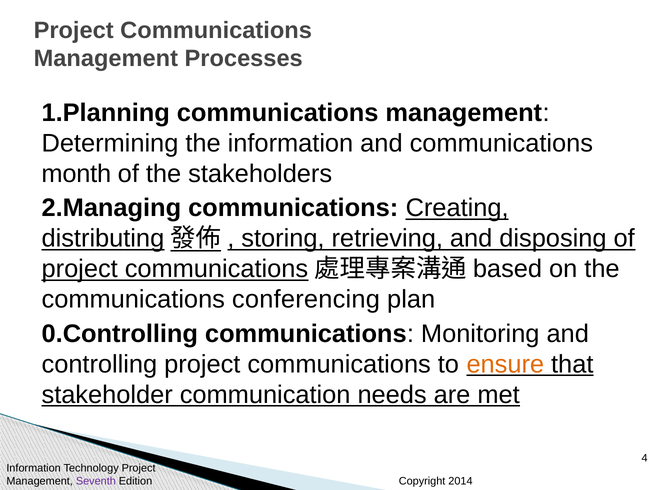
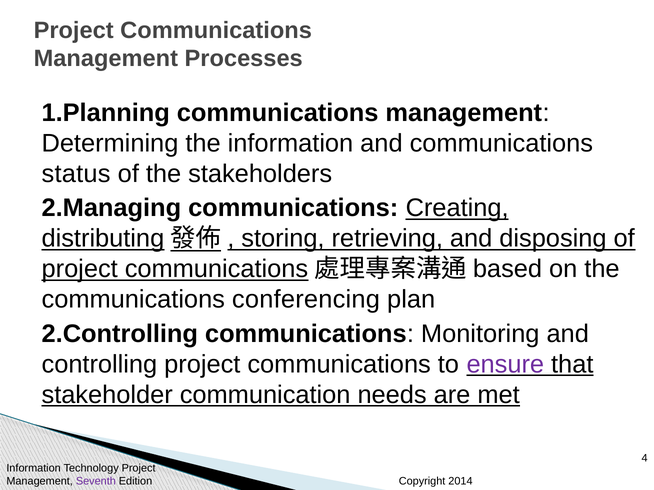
month: month -> status
0.Controlling: 0.Controlling -> 2.Controlling
ensure colour: orange -> purple
